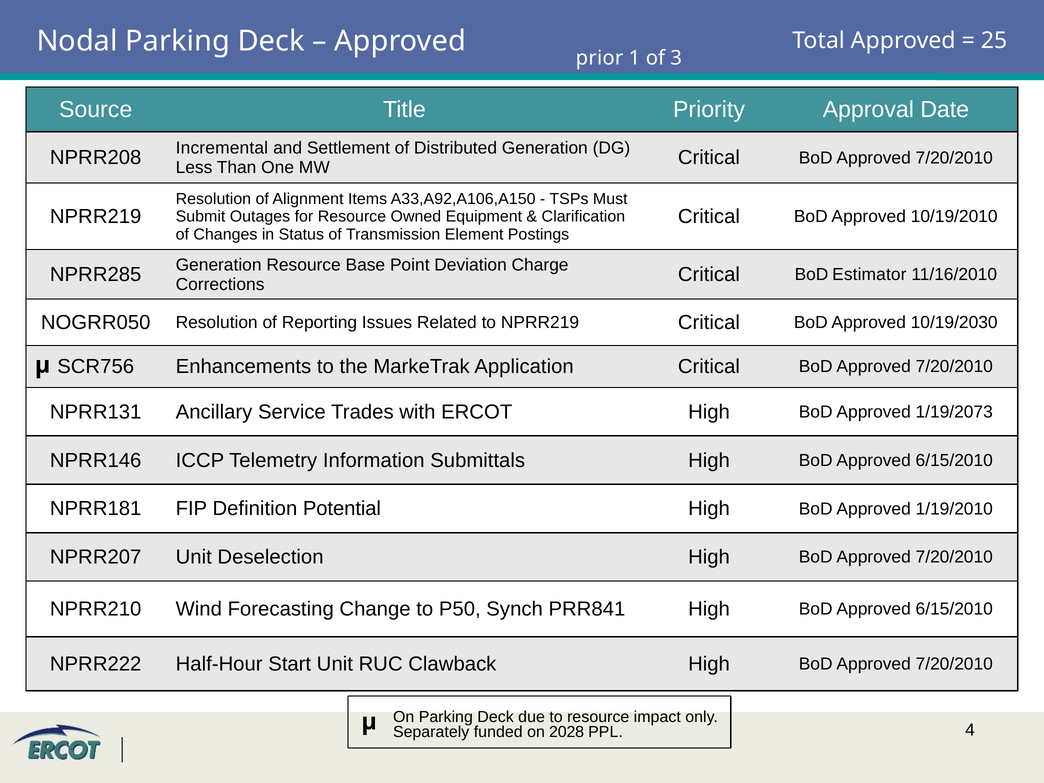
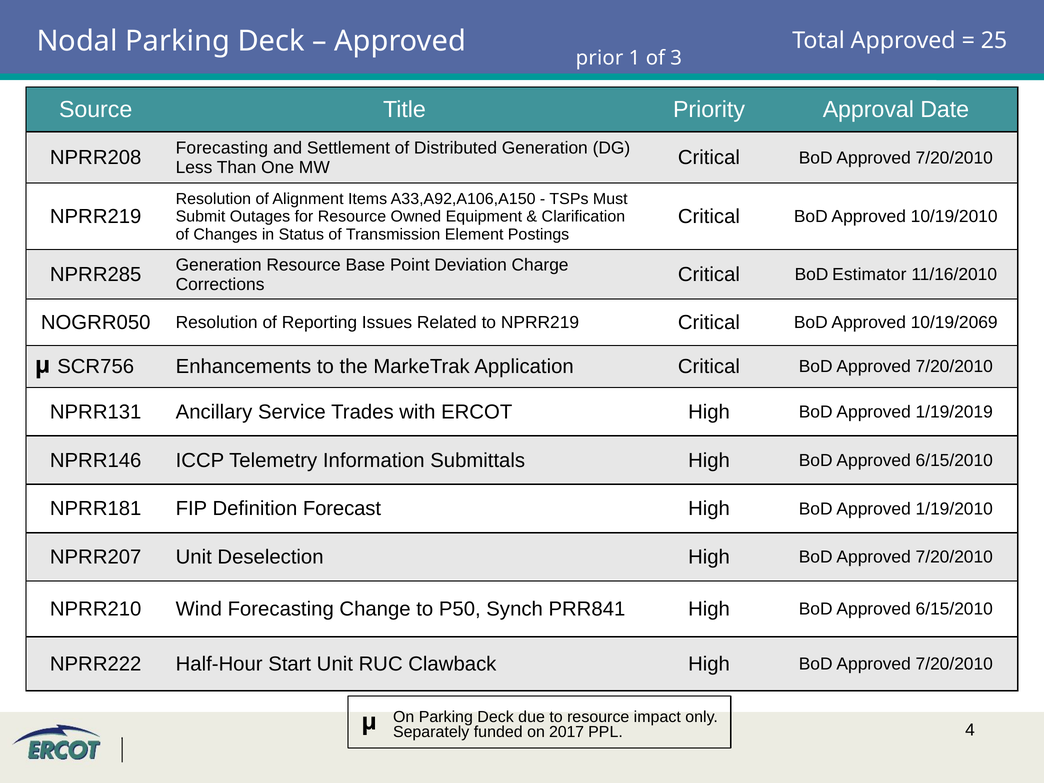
NPRR208 Incremental: Incremental -> Forecasting
10/19/2030: 10/19/2030 -> 10/19/2069
1/19/2073: 1/19/2073 -> 1/19/2019
Potential: Potential -> Forecast
2028: 2028 -> 2017
